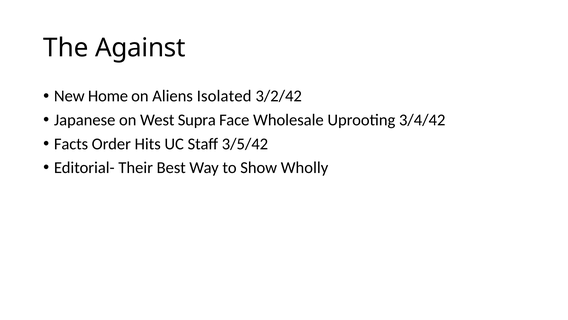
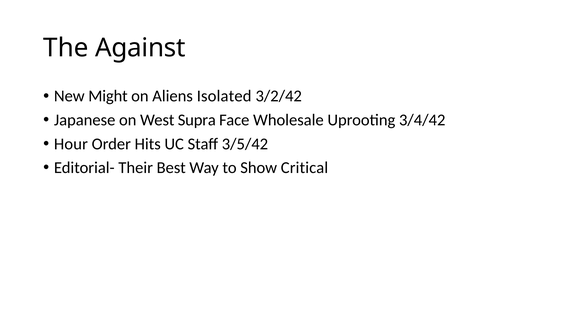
Home: Home -> Might
Facts: Facts -> Hour
Wholly: Wholly -> Critical
